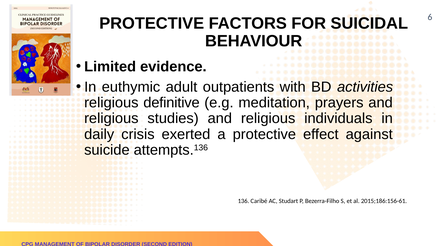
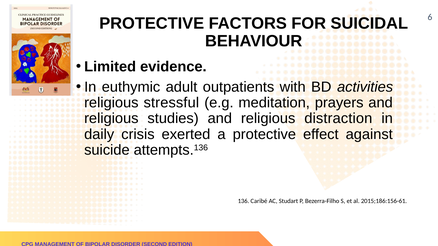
definitive: definitive -> stressful
individuals: individuals -> distraction
